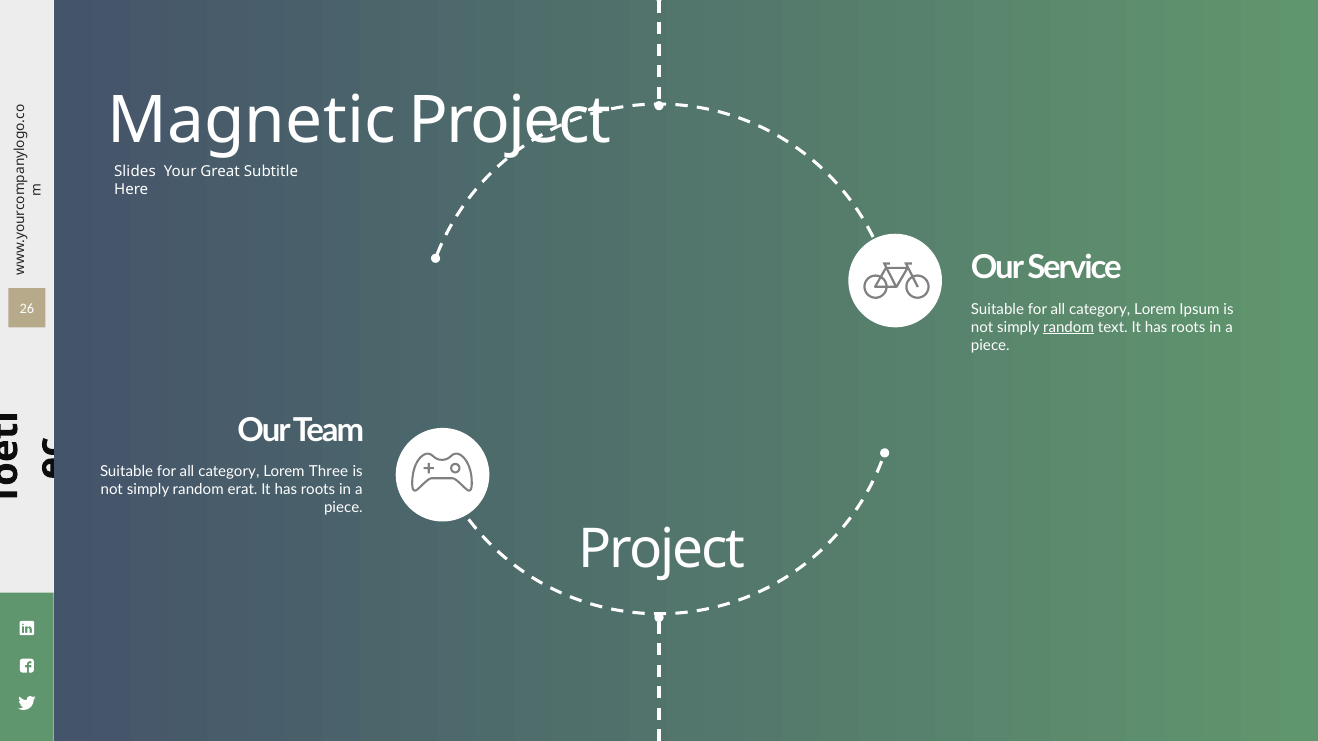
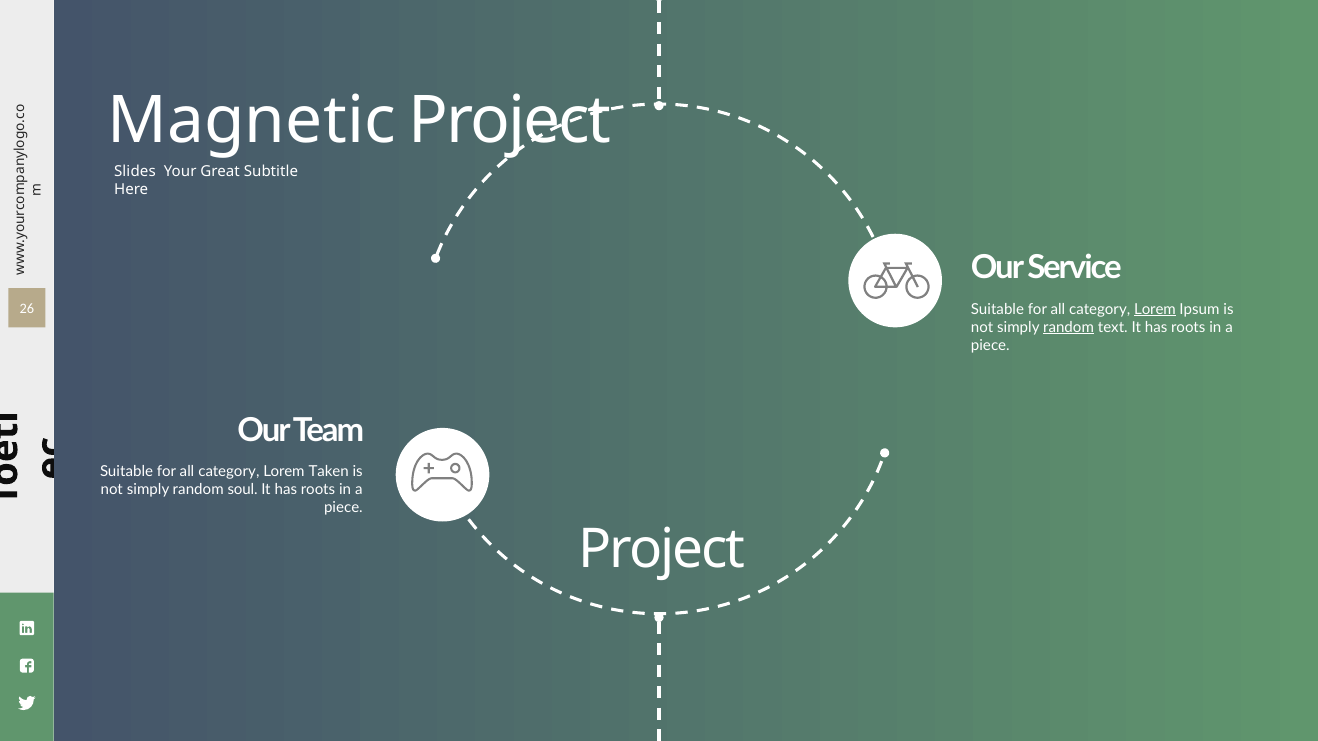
Lorem at (1155, 309) underline: none -> present
Three: Three -> Taken
erat: erat -> soul
